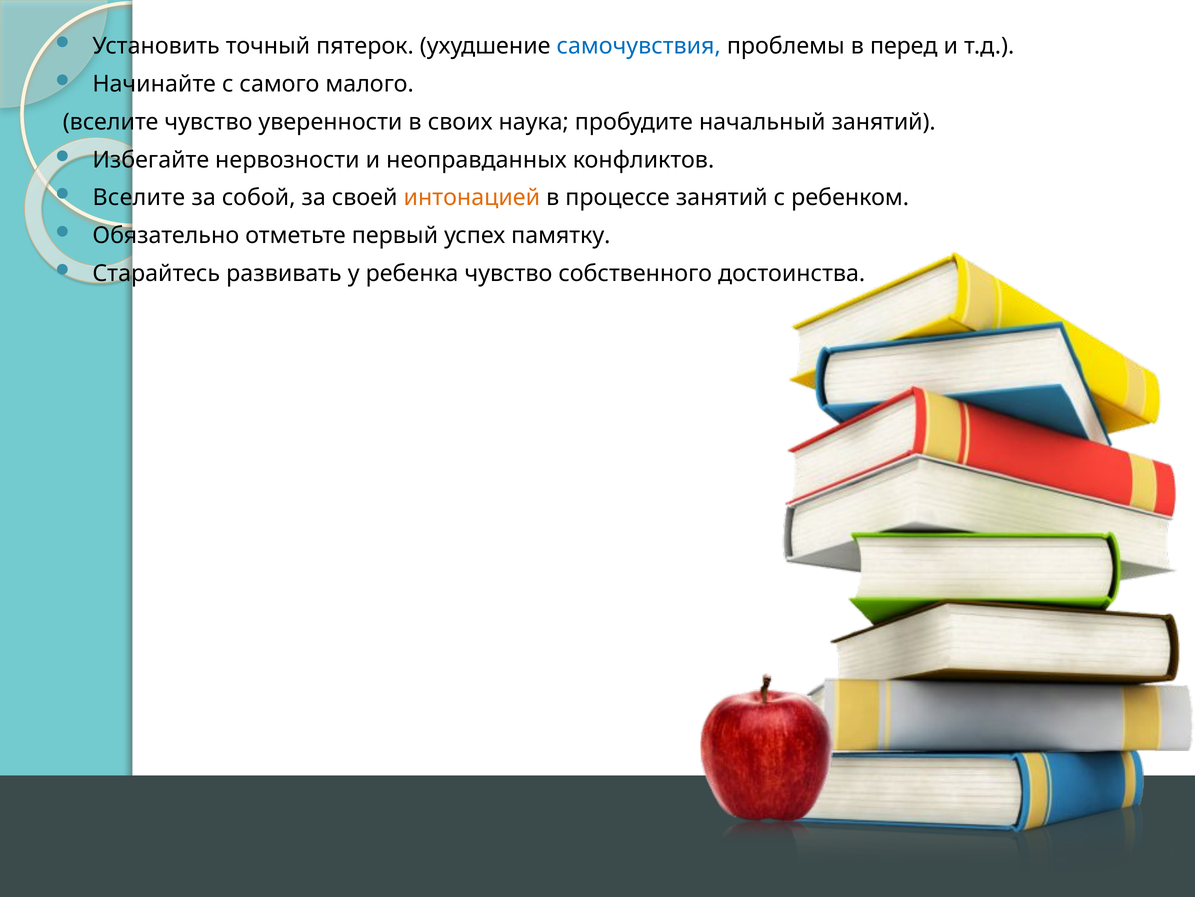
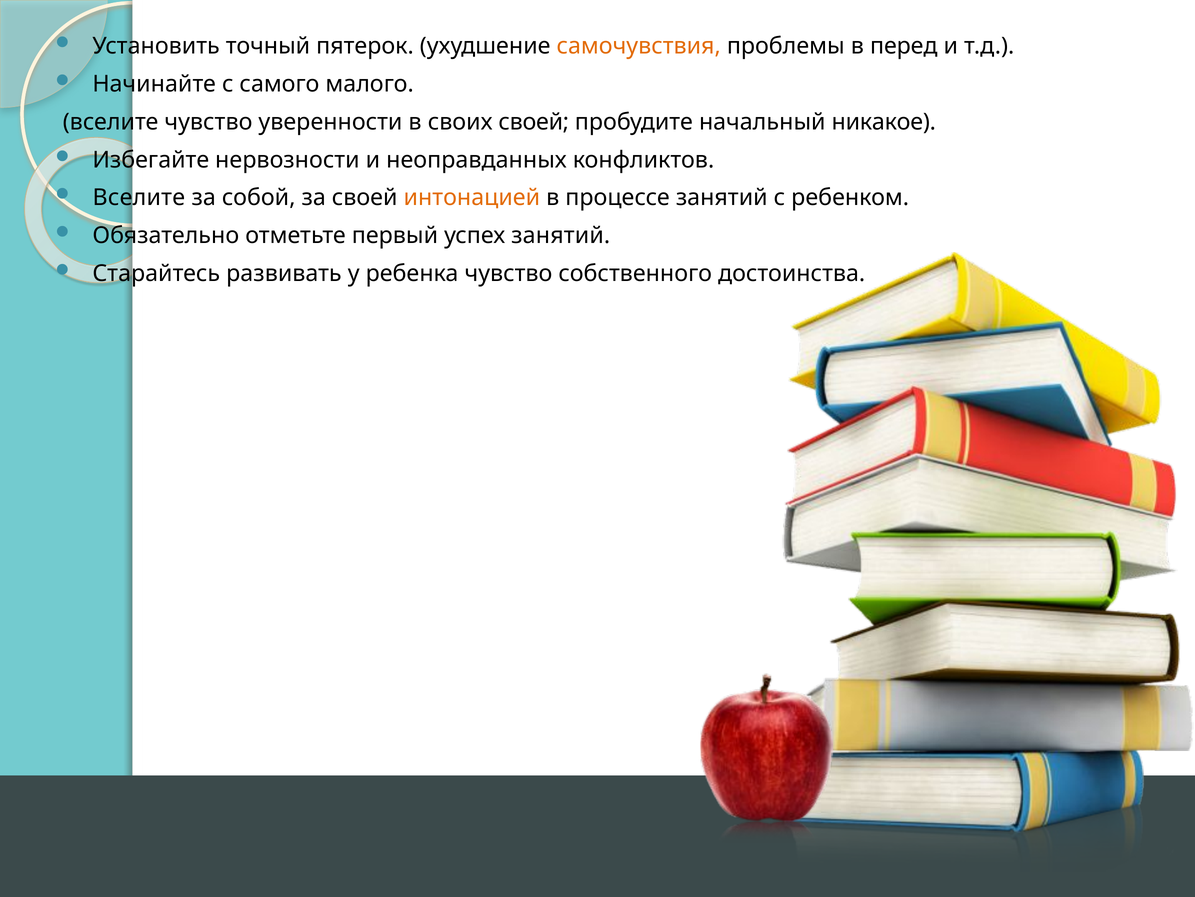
самочувствия colour: blue -> orange
своих наука: наука -> своей
начальный занятий: занятий -> никакое
успех памятку: памятку -> занятий
